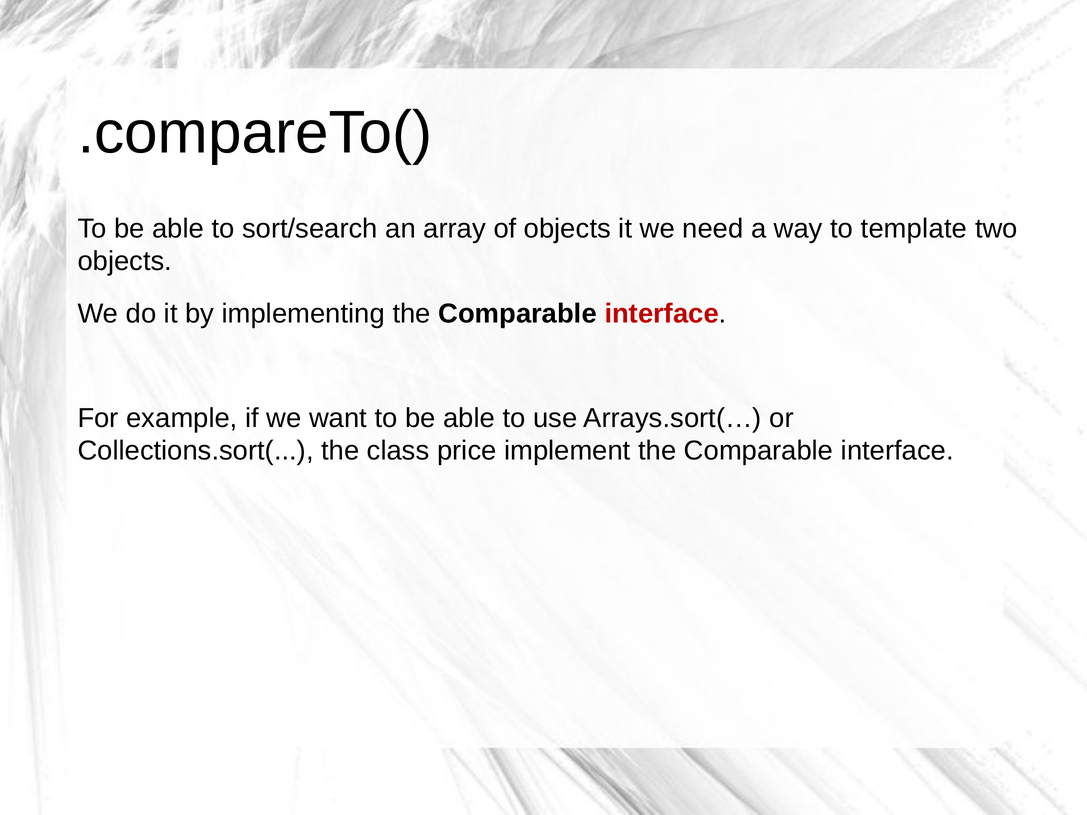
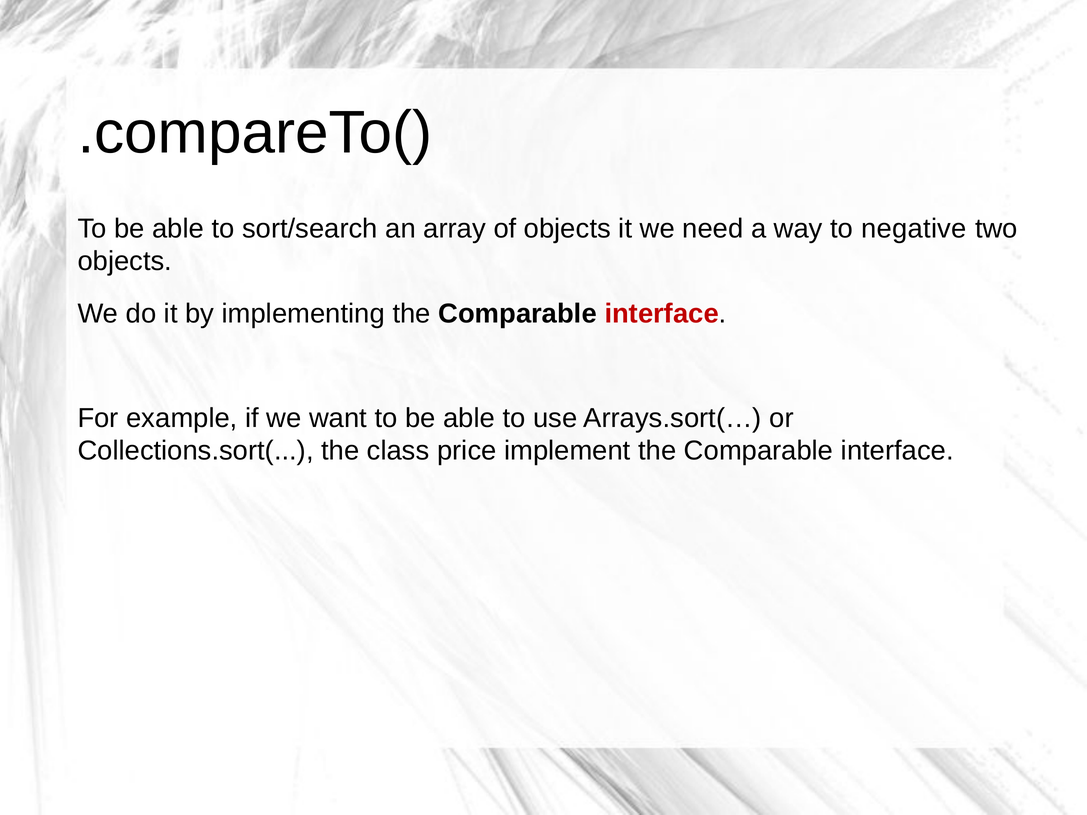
template: template -> negative
